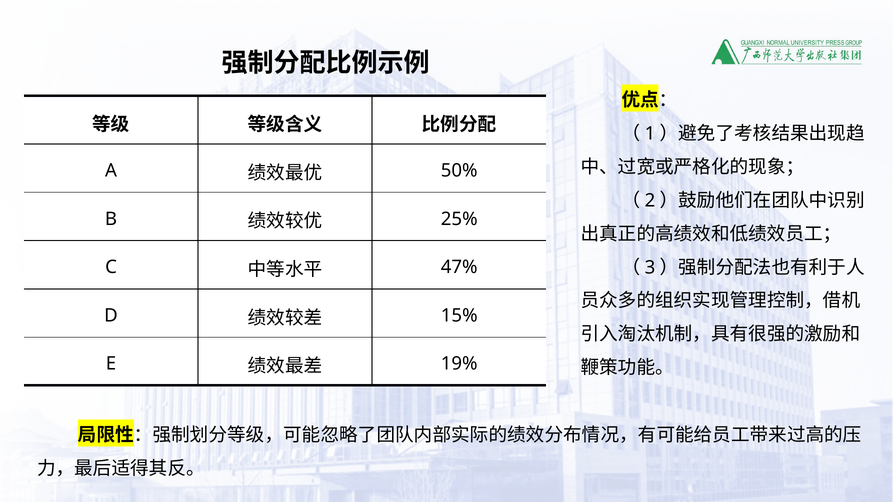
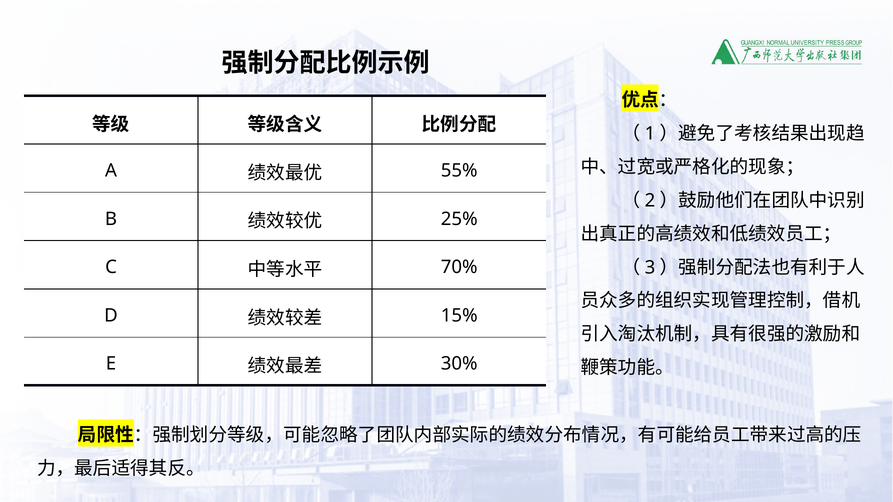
50%: 50% -> 55%
47%: 47% -> 70%
19%: 19% -> 30%
